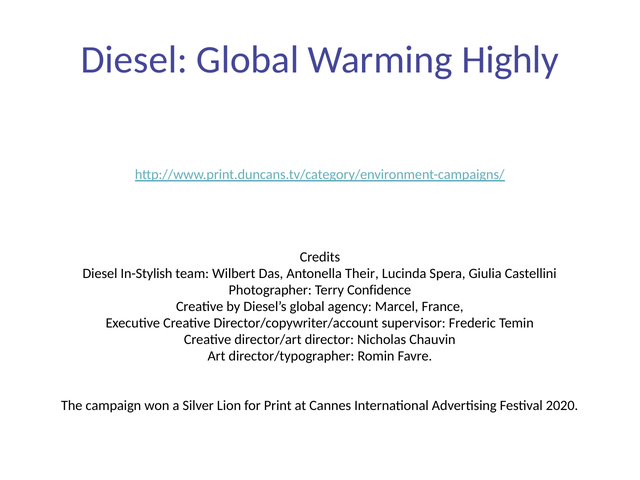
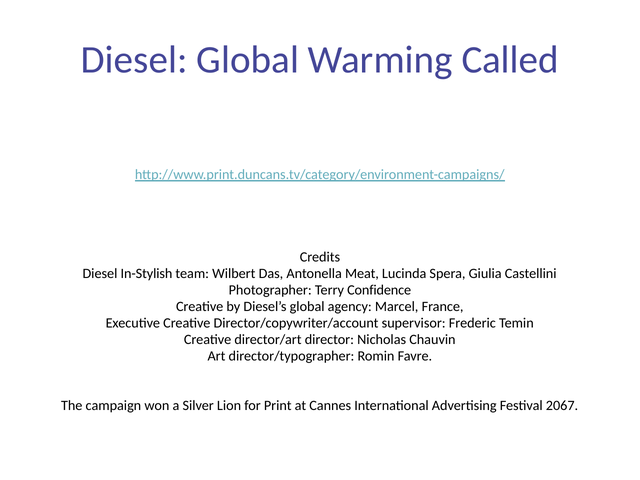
Highly: Highly -> Called
Their: Their -> Meat
2020: 2020 -> 2067
